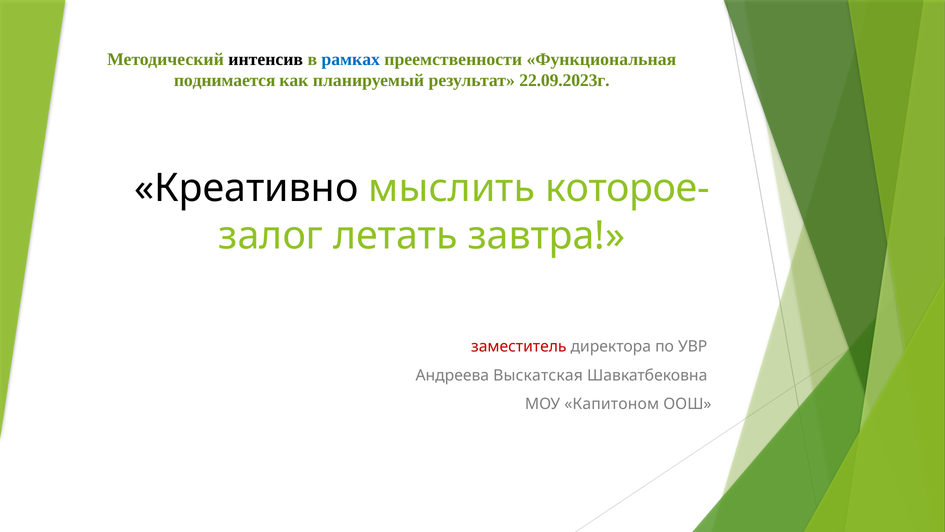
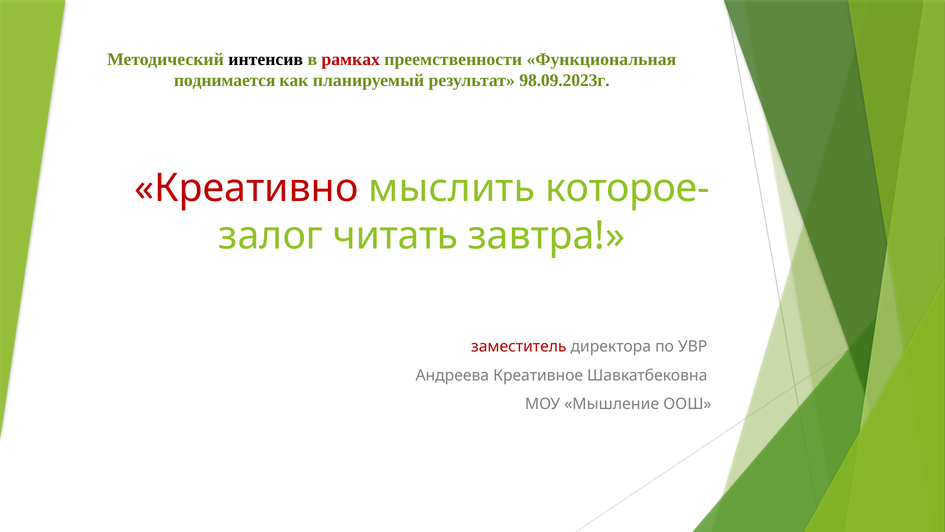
рамках colour: blue -> red
22.09.2023г: 22.09.2023г -> 98.09.2023г
Креативно colour: black -> red
летать: летать -> читать
Выскатская: Выскатская -> Креативное
Капитоном: Капитоном -> Мышление
